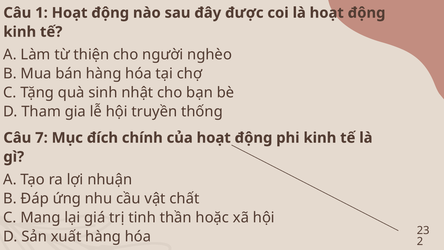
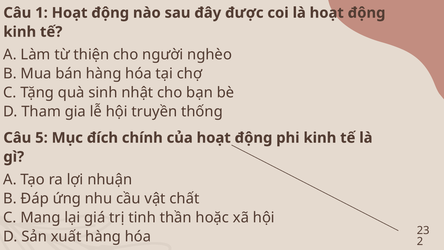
7: 7 -> 5
